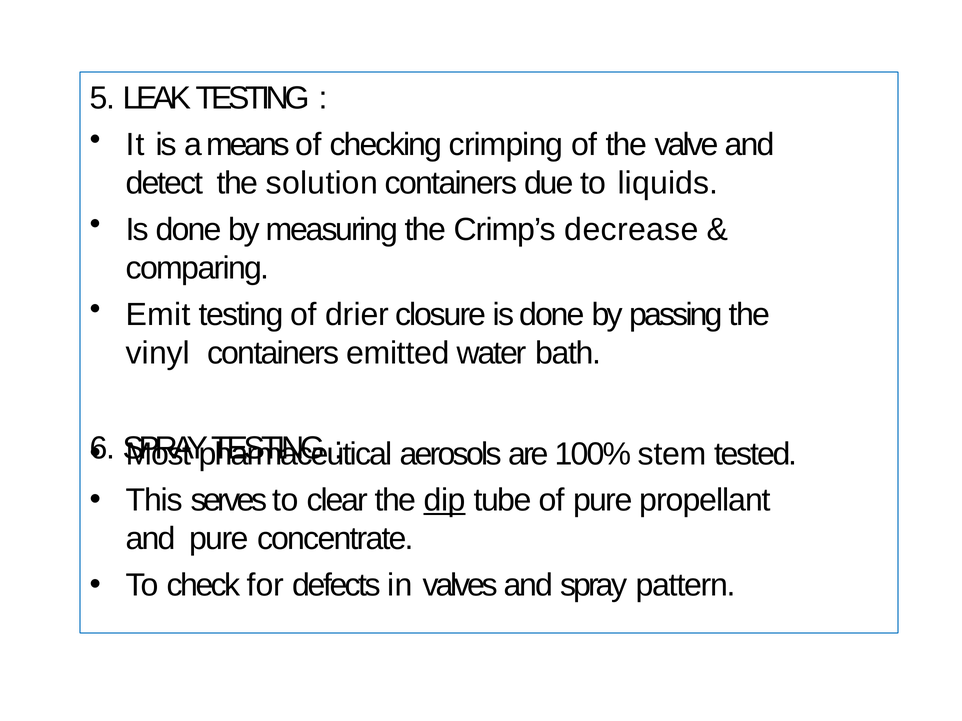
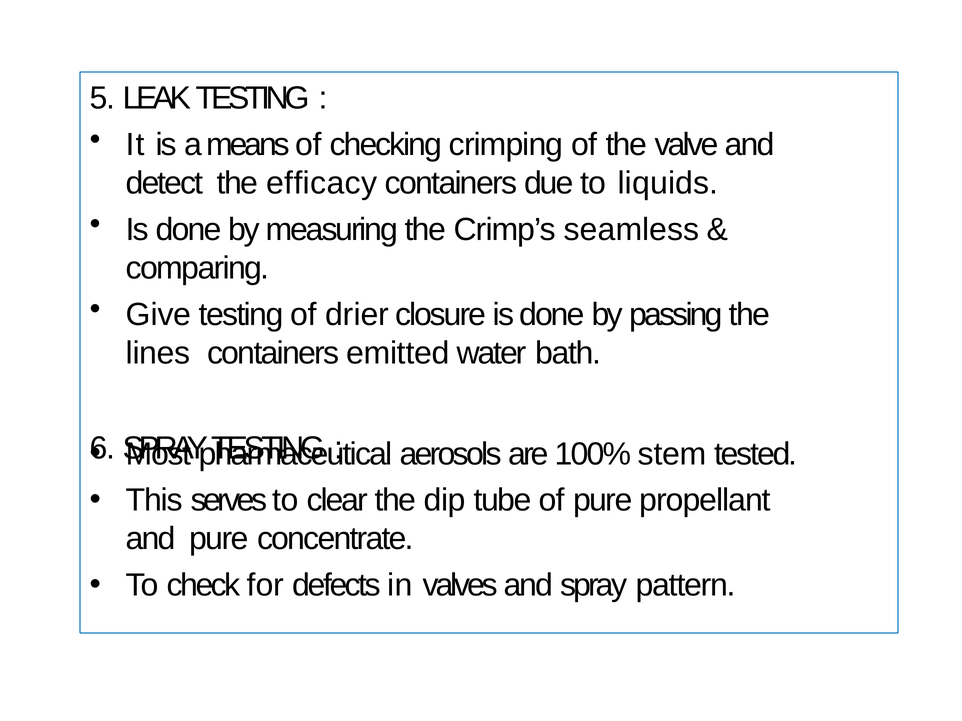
solution: solution -> efficacy
decrease: decrease -> seamless
Emit: Emit -> Give
vinyl: vinyl -> lines
dip underline: present -> none
